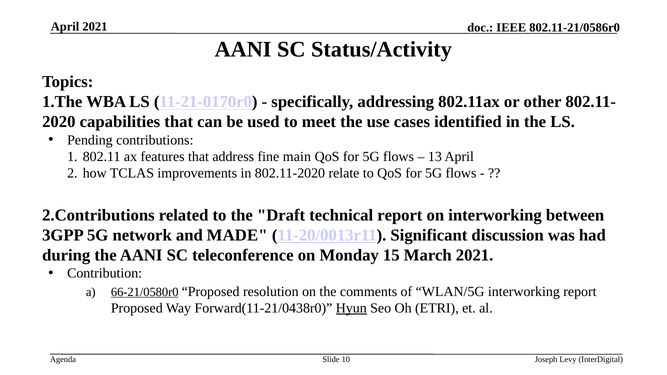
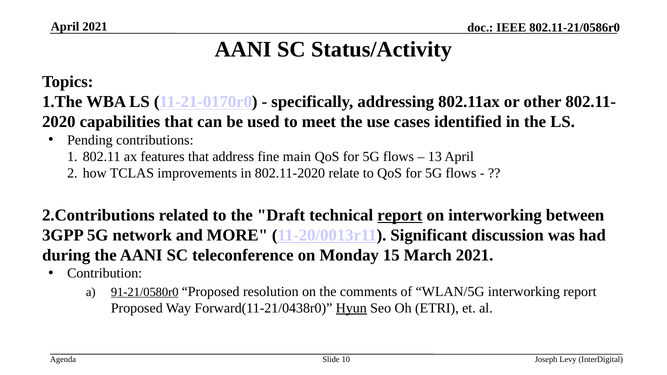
report at (400, 215) underline: none -> present
MADE: MADE -> MORE
66-21/0580r0: 66-21/0580r0 -> 91-21/0580r0
